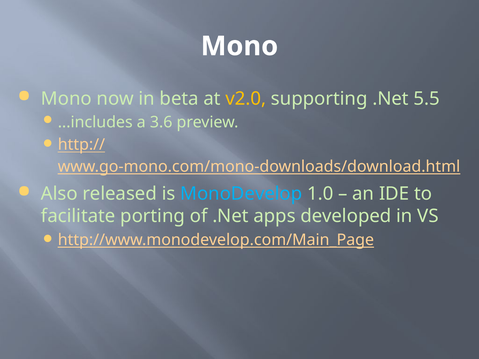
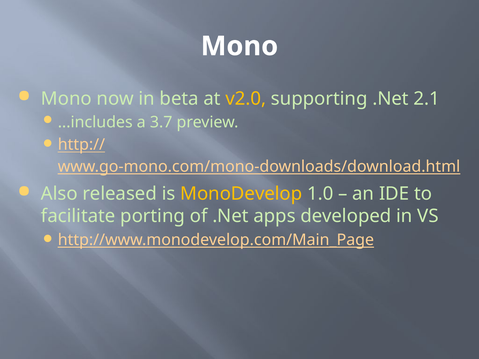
5.5: 5.5 -> 2.1
3.6: 3.6 -> 3.7
MonoDevelop colour: light blue -> yellow
